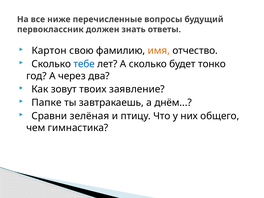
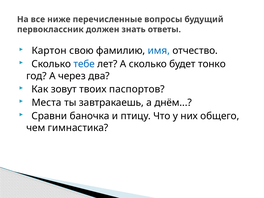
имя colour: orange -> blue
заявление: заявление -> паспортов
Папке: Папке -> Места
зелёная: зелёная -> баночка
